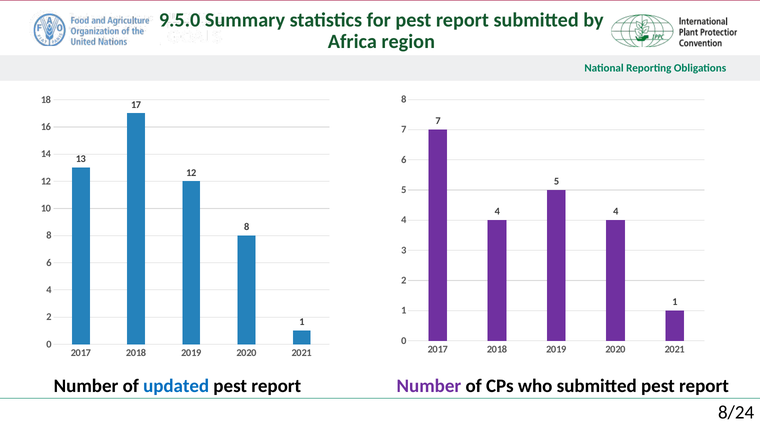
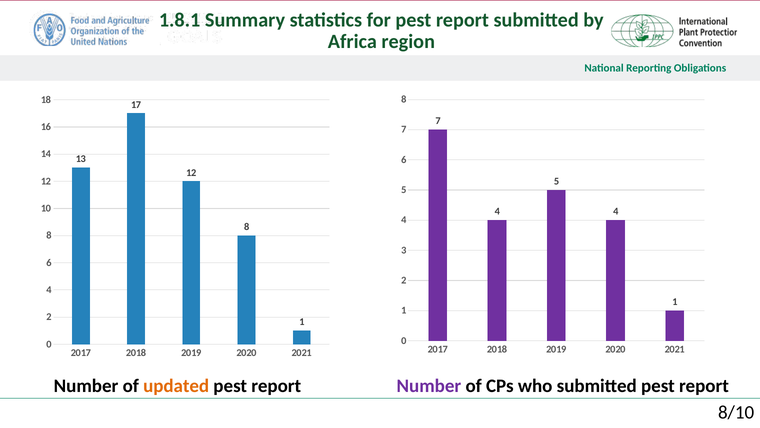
9.5.0: 9.5.0 -> 1.8.1
updated colour: blue -> orange
8/24: 8/24 -> 8/10
